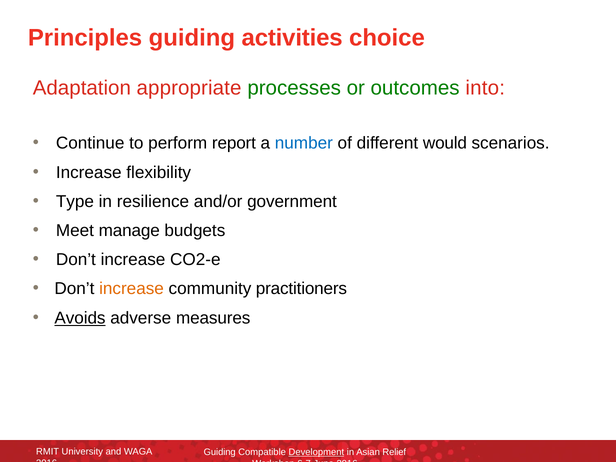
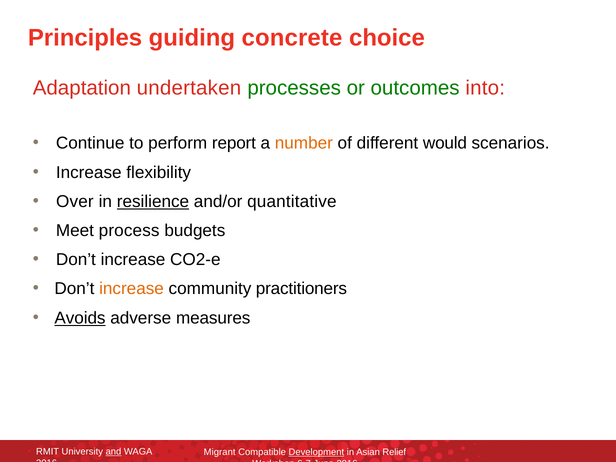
activities: activities -> concrete
appropriate: appropriate -> undertaken
number colour: blue -> orange
Type: Type -> Over
resilience underline: none -> present
government: government -> quantitative
manage: manage -> process
and underline: none -> present
Guiding at (220, 452): Guiding -> Migrant
